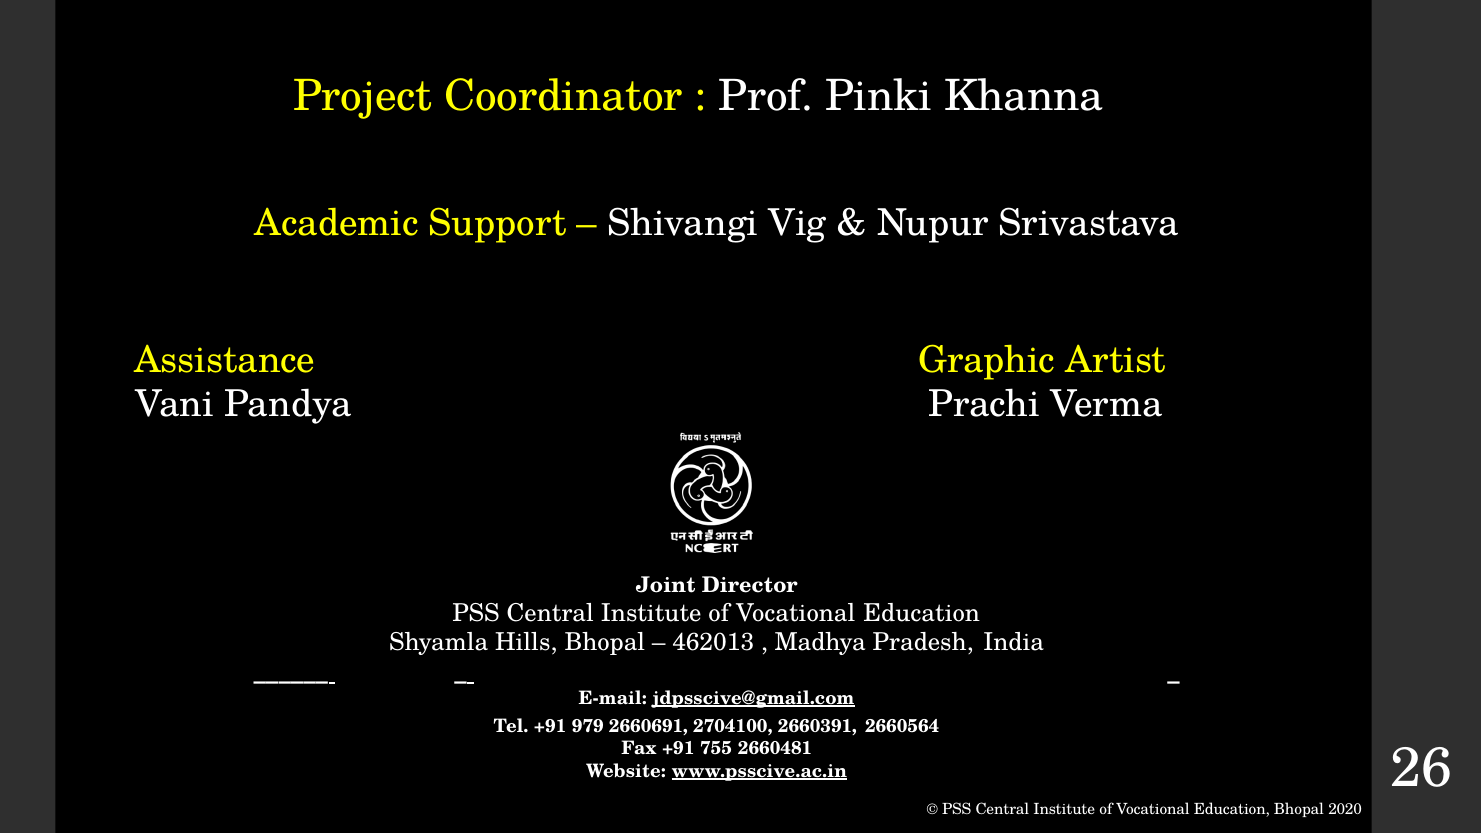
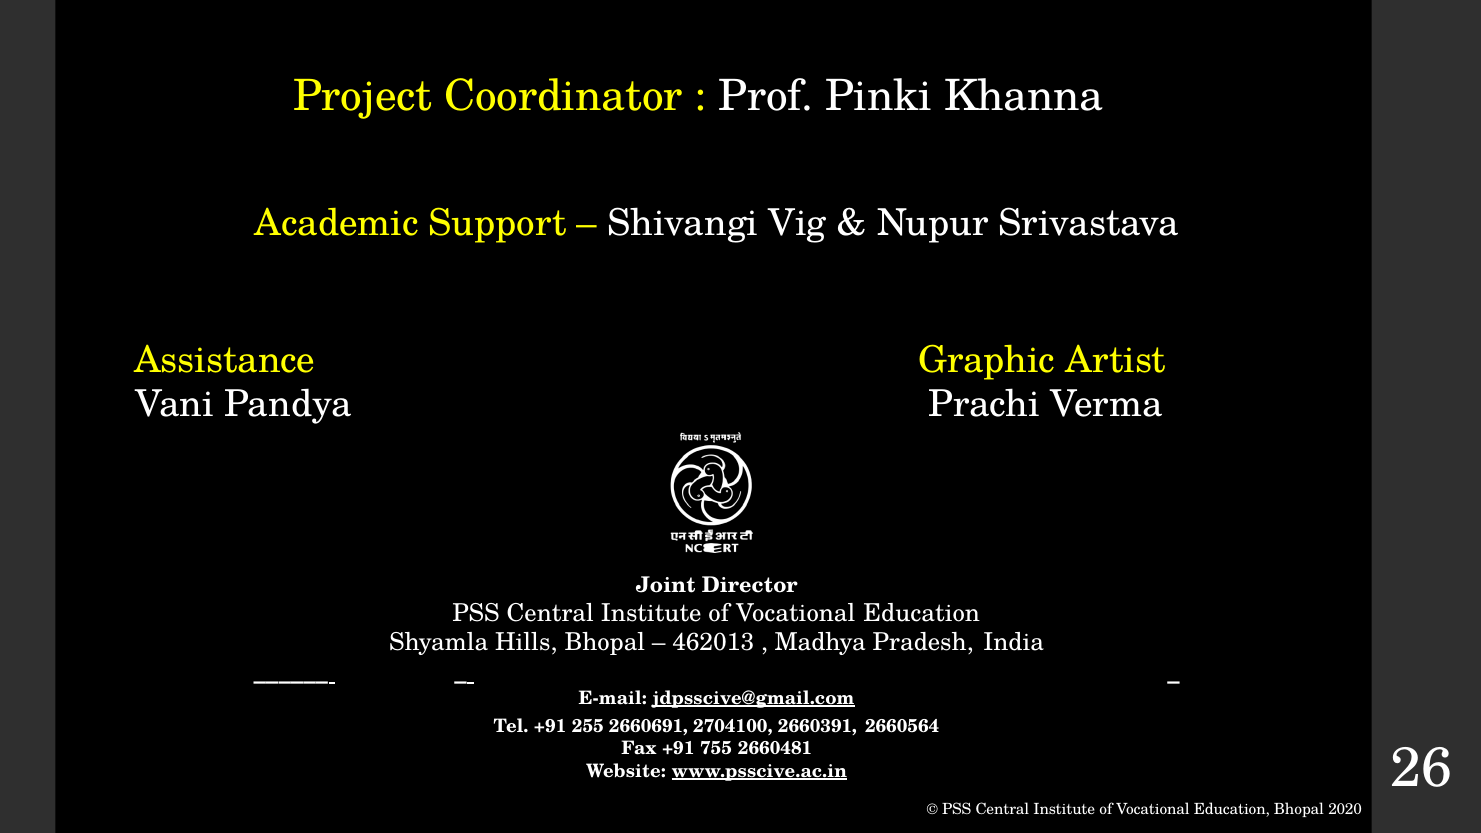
979: 979 -> 255
